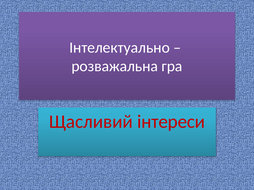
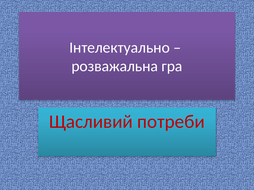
інтереси: інтереси -> потреби
